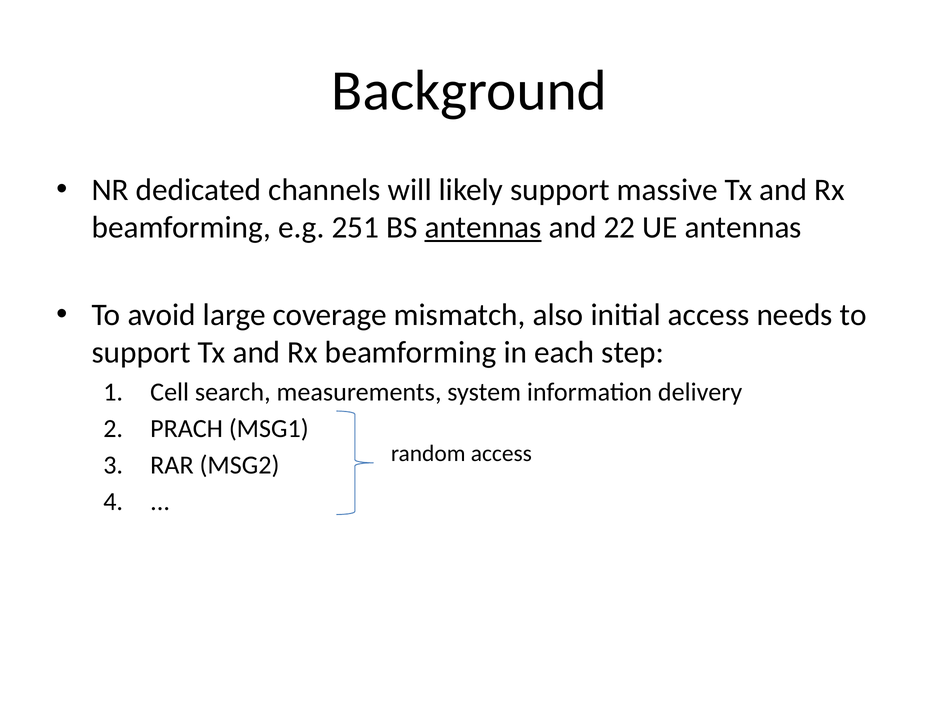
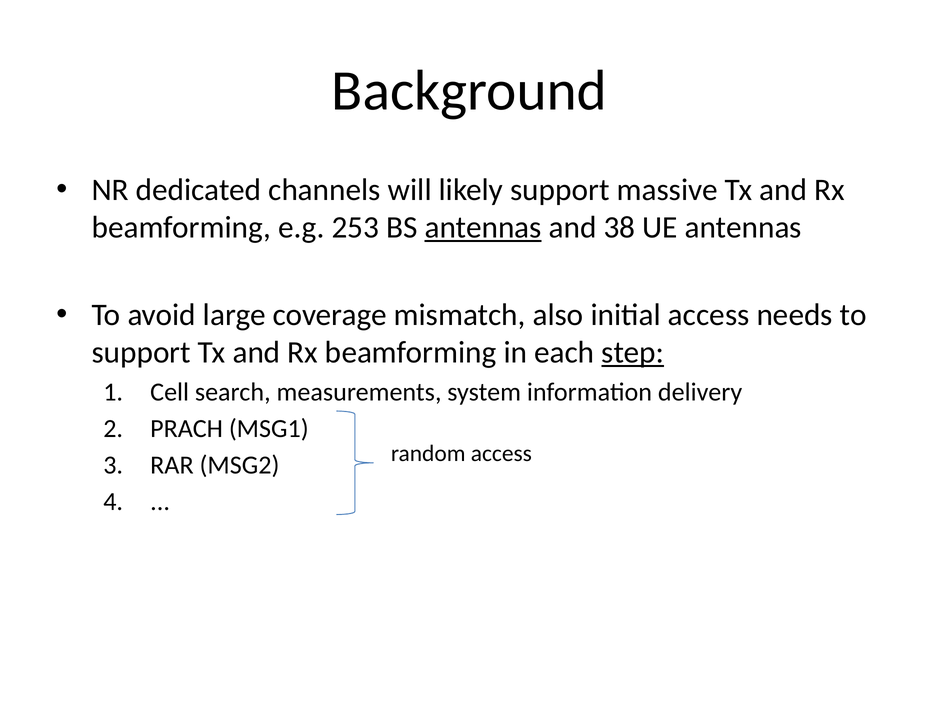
251: 251 -> 253
22: 22 -> 38
step underline: none -> present
